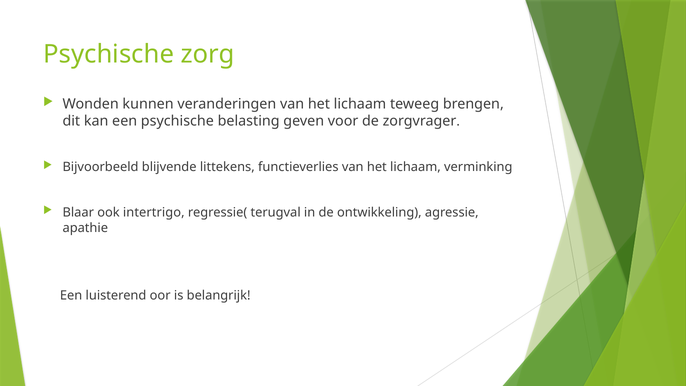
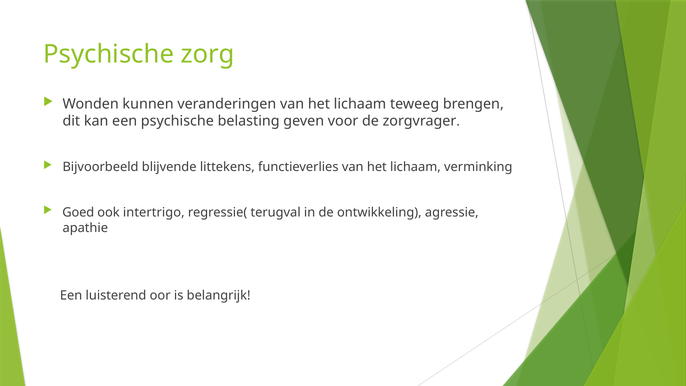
Blaar: Blaar -> Goed
